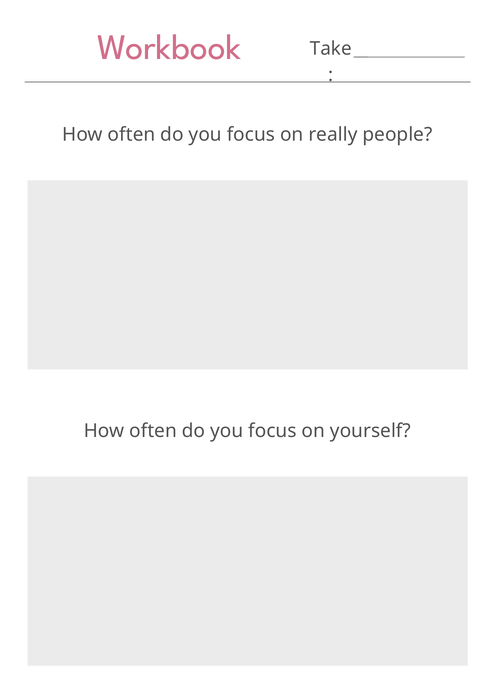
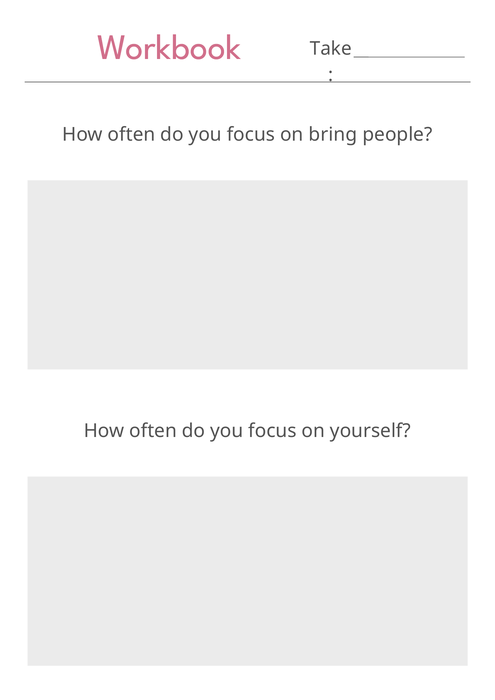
really: really -> bring
